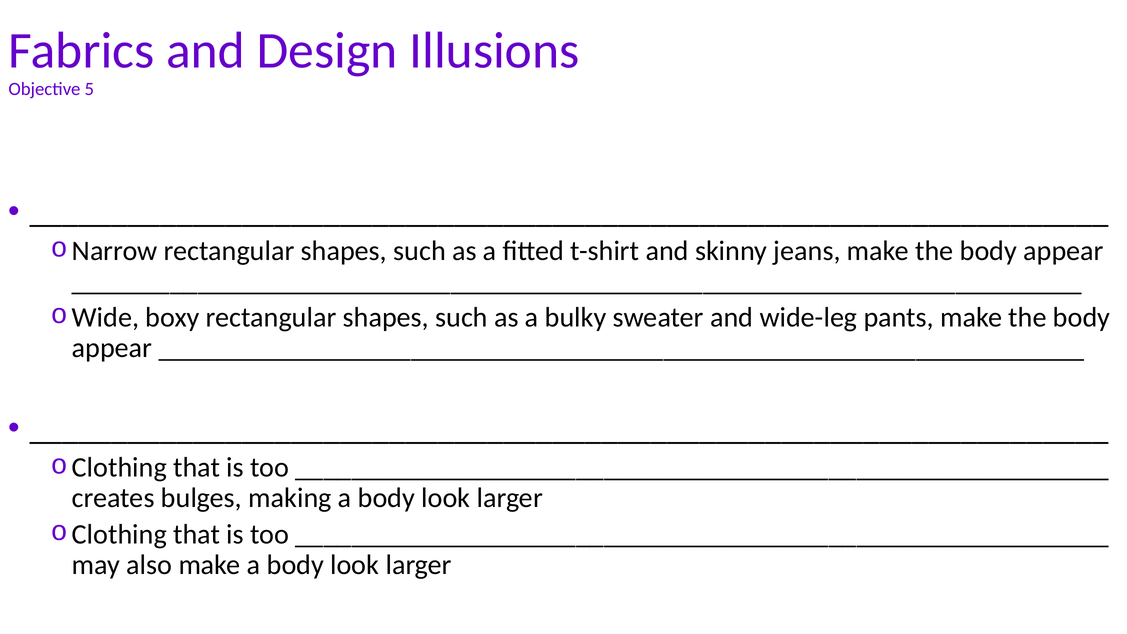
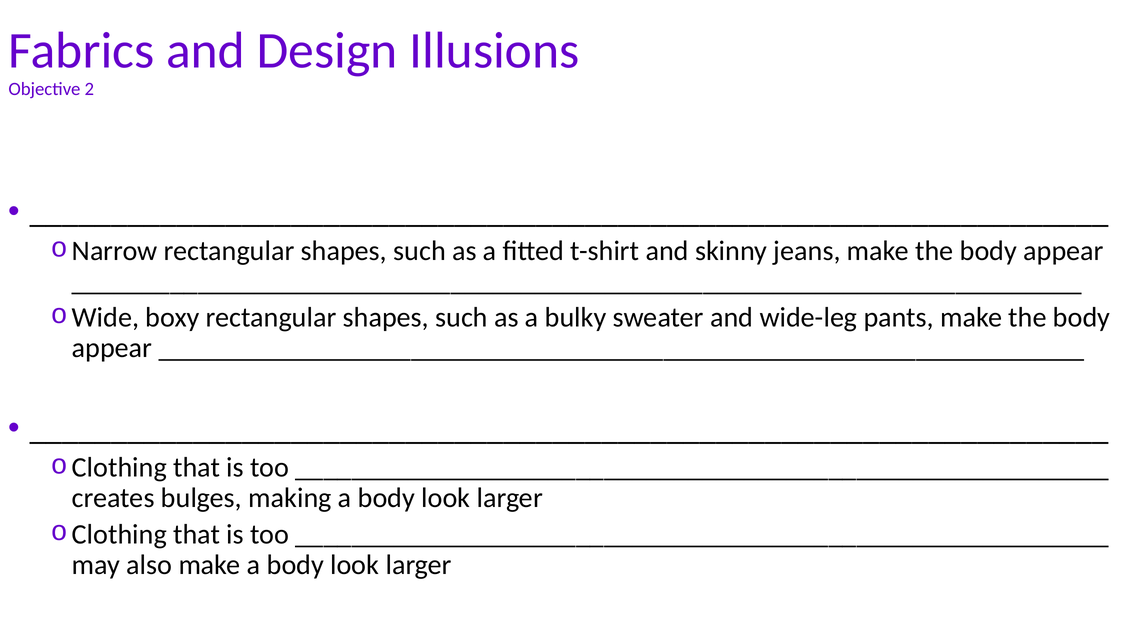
5: 5 -> 2
